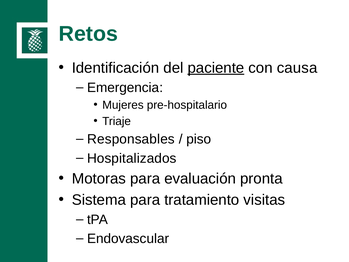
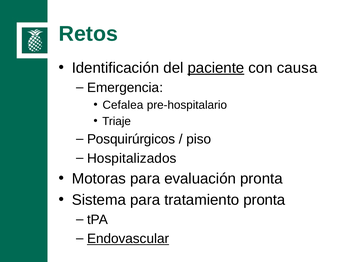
Mujeres: Mujeres -> Cefalea
Responsables: Responsables -> Posquirúrgicos
tratamiento visitas: visitas -> pronta
Endovascular underline: none -> present
